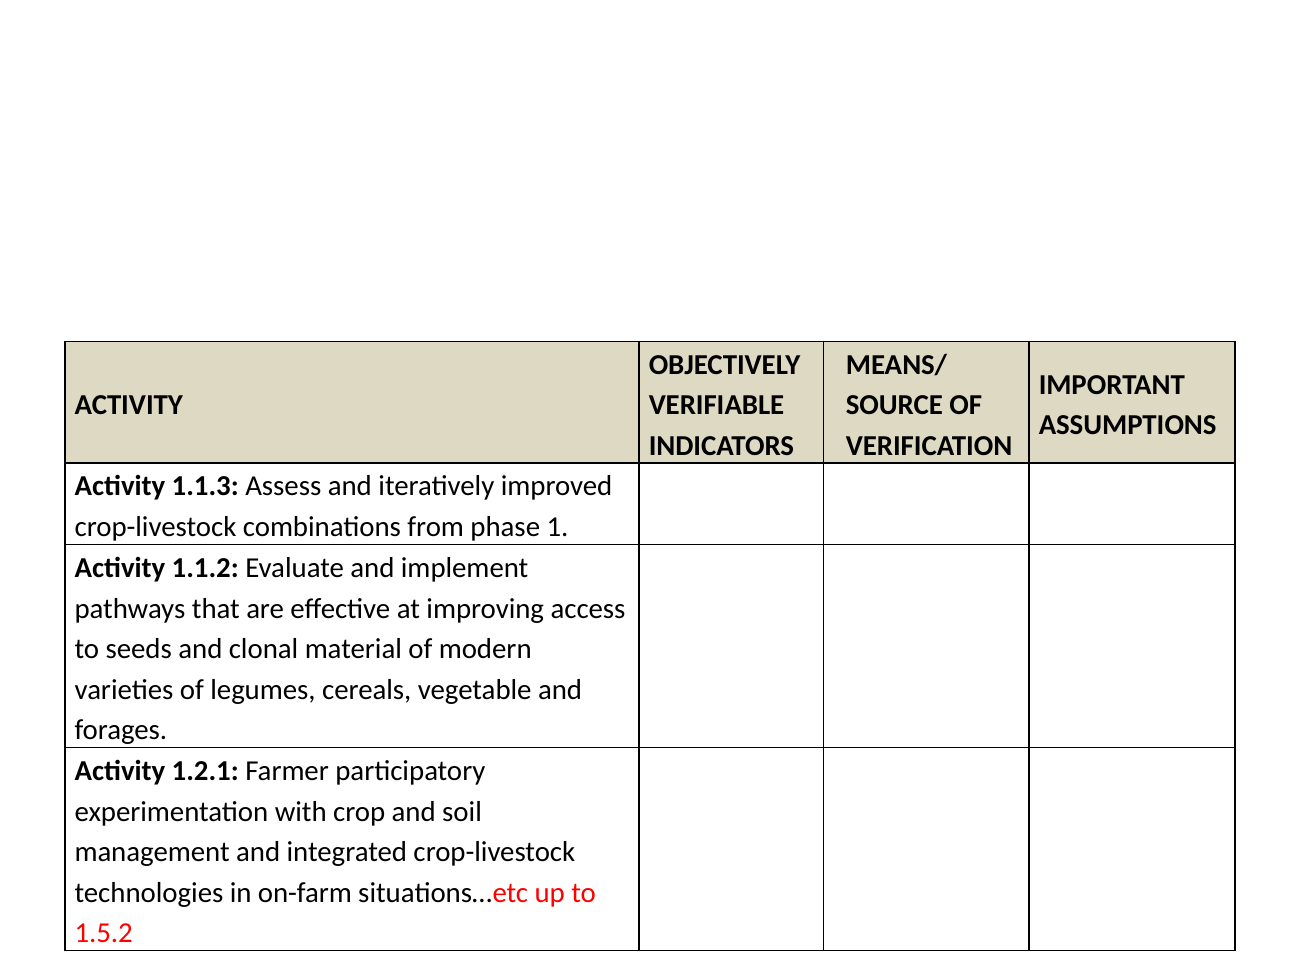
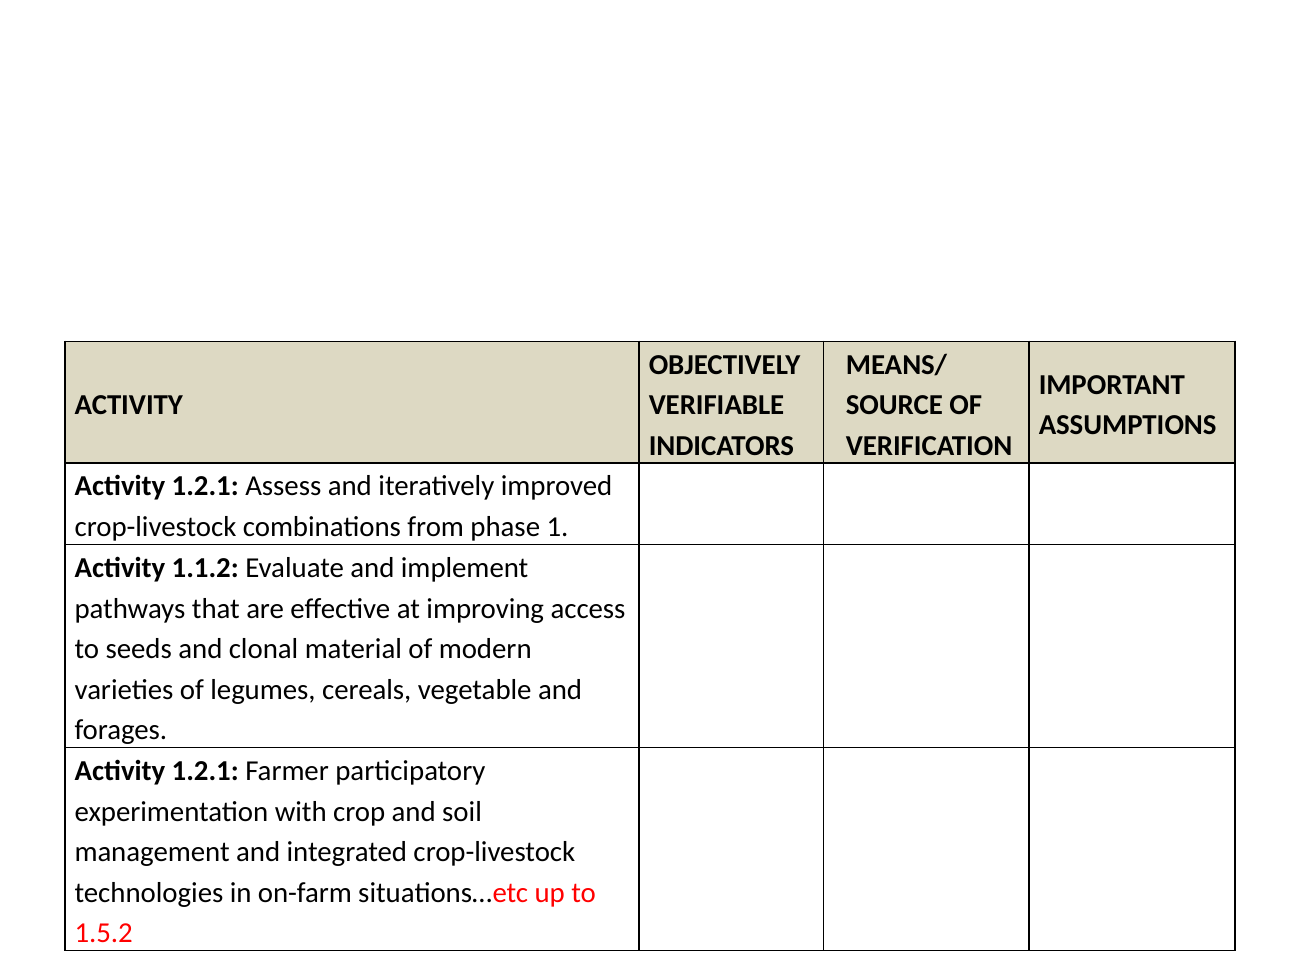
1.1.3 at (205, 486): 1.1.3 -> 1.2.1
